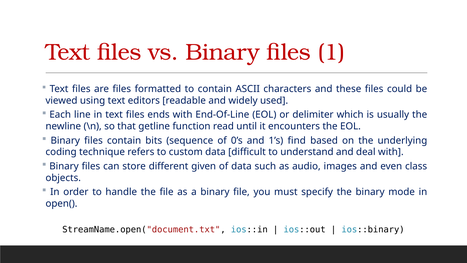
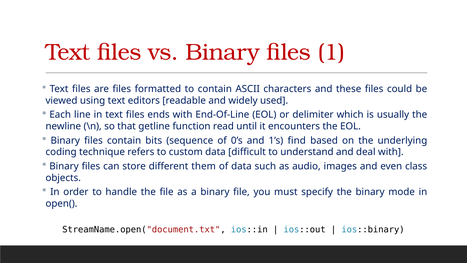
given: given -> them
